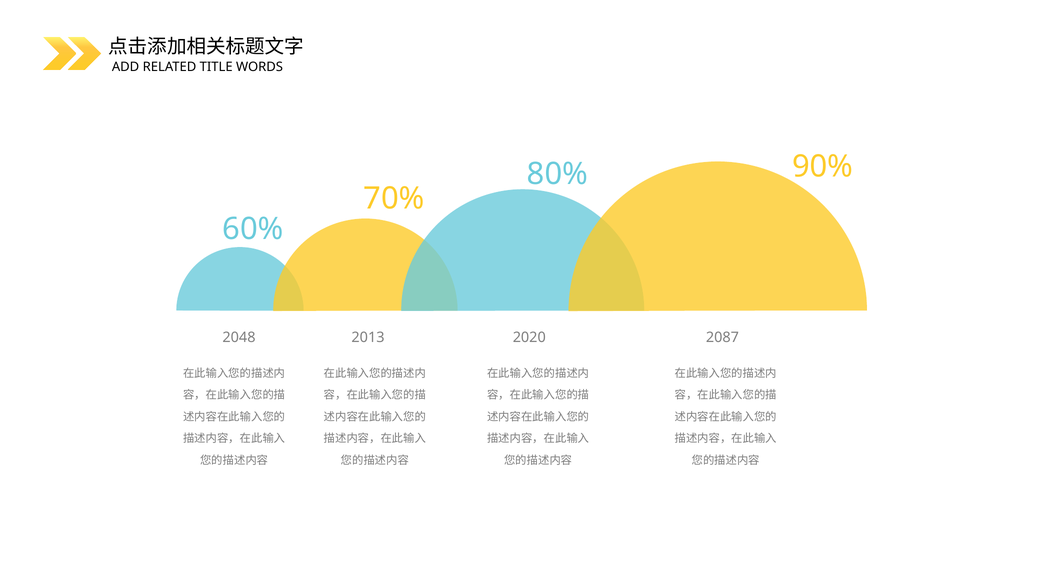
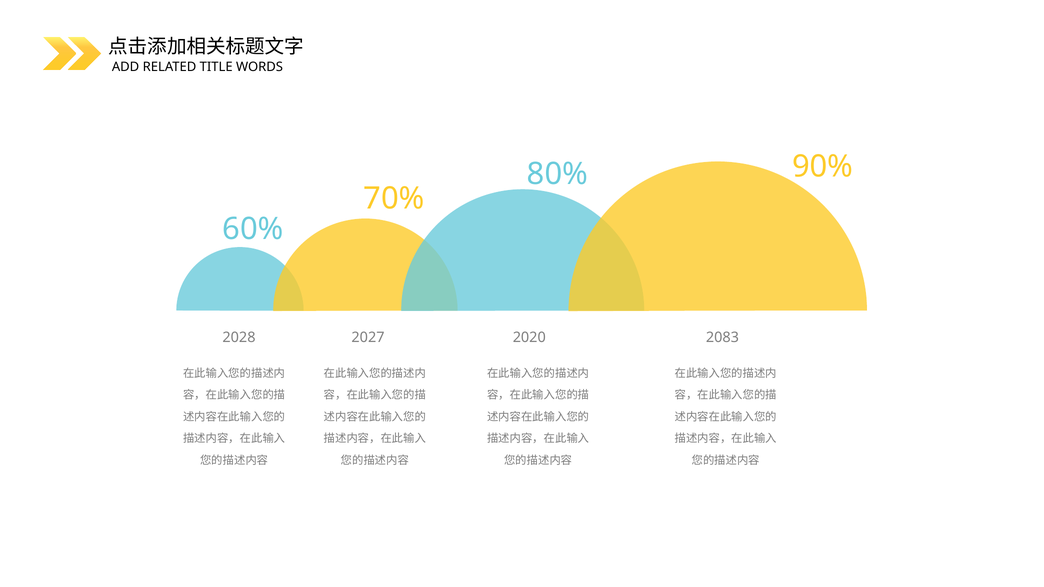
2048: 2048 -> 2028
2013: 2013 -> 2027
2087: 2087 -> 2083
